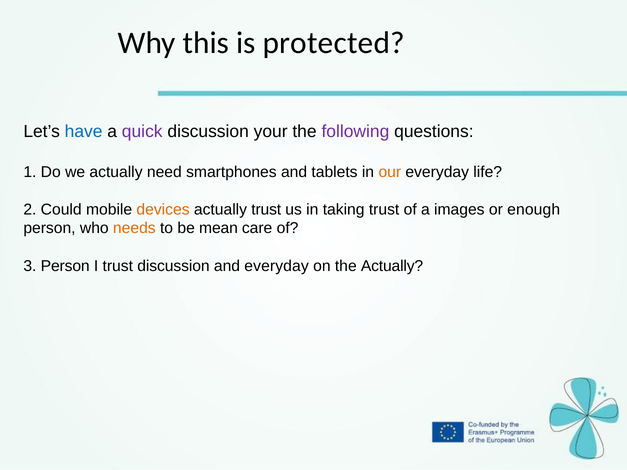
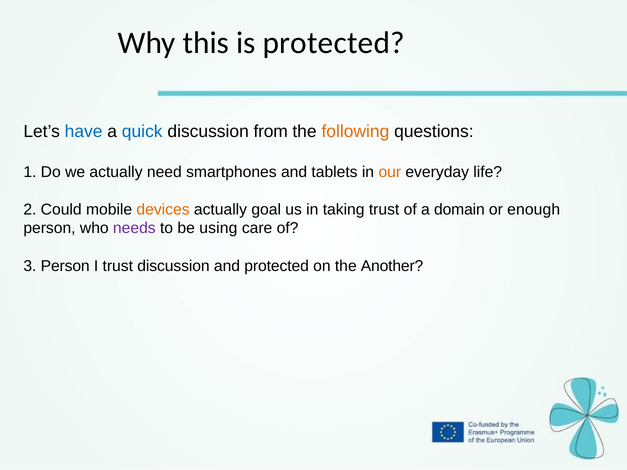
quick colour: purple -> blue
your: your -> from
following colour: purple -> orange
actually trust: trust -> goal
images: images -> domain
needs colour: orange -> purple
mean: mean -> using
and everyday: everyday -> protected
the Actually: Actually -> Another
